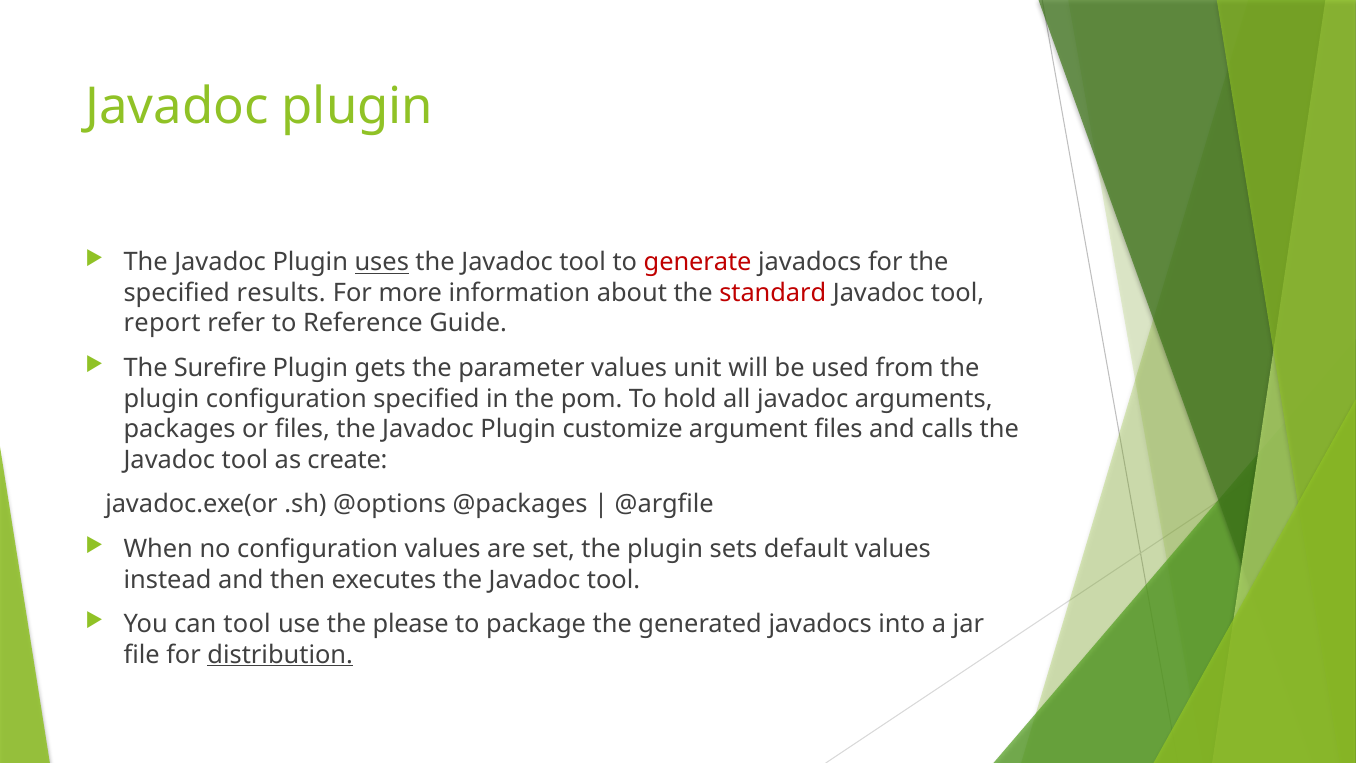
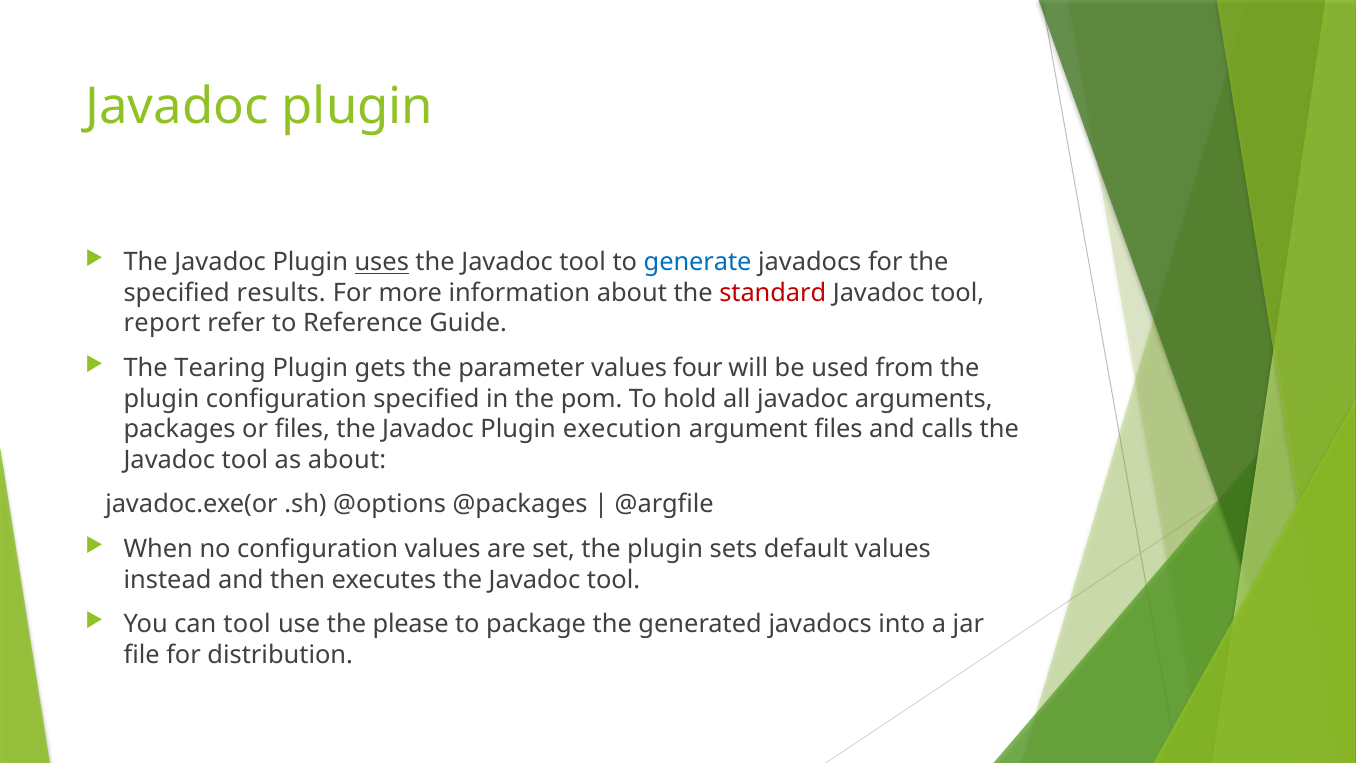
generate colour: red -> blue
Surefire: Surefire -> Tearing
unit: unit -> four
customize: customize -> execution
as create: create -> about
distribution underline: present -> none
